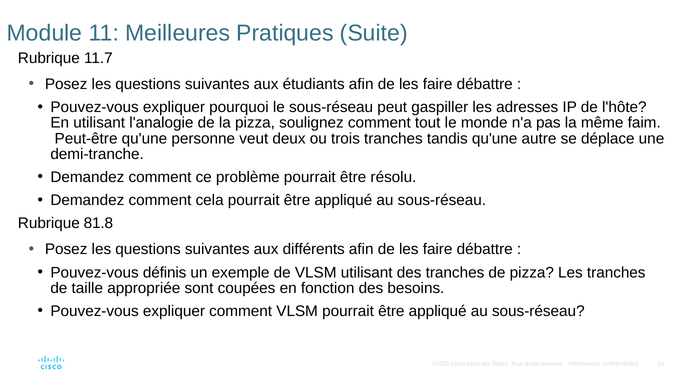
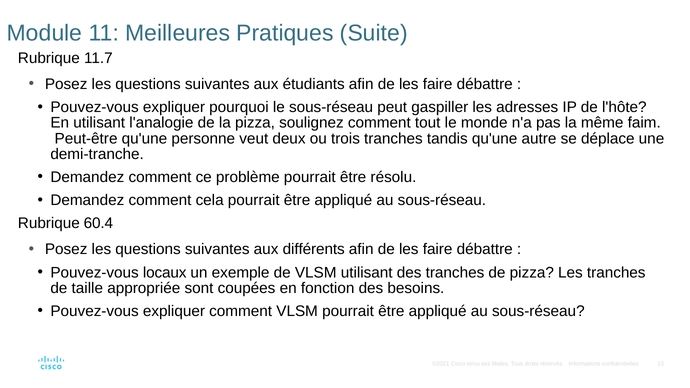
81.8: 81.8 -> 60.4
définis: définis -> locaux
